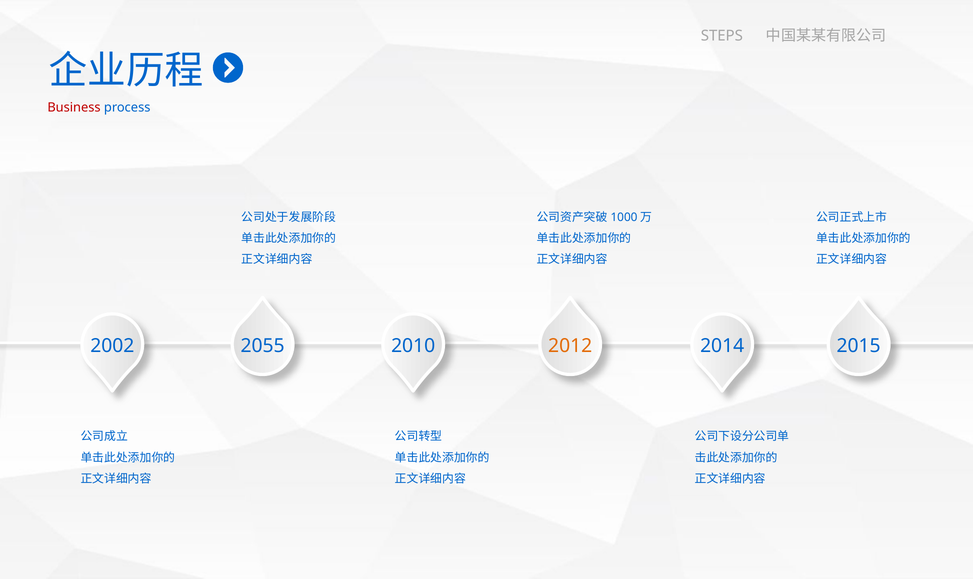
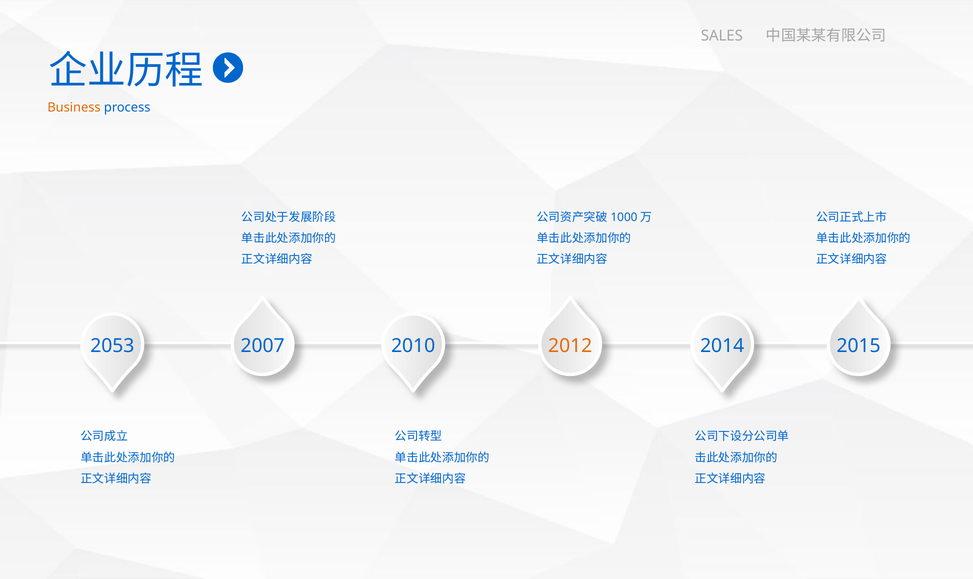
STEPS: STEPS -> SALES
Business colour: red -> orange
2002: 2002 -> 2053
2055: 2055 -> 2007
